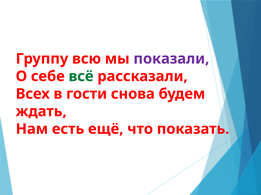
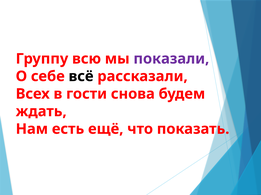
всё colour: green -> black
